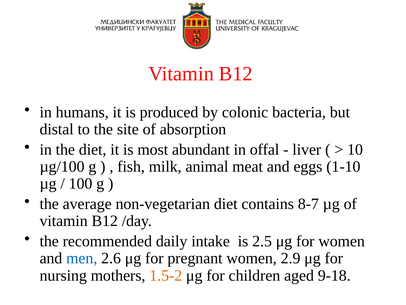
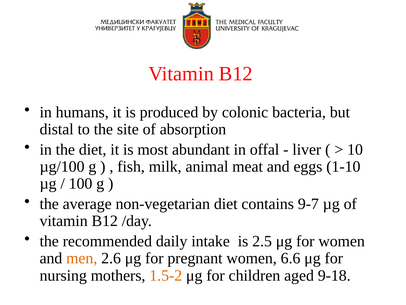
8-7: 8-7 -> 9-7
men colour: blue -> orange
2.9: 2.9 -> 6.6
